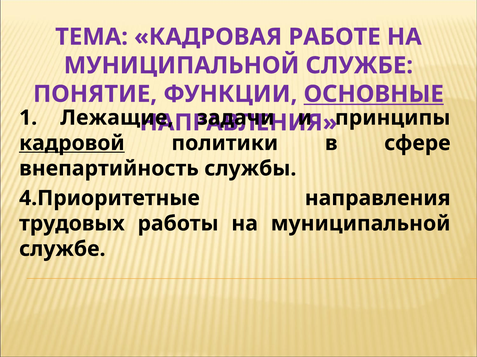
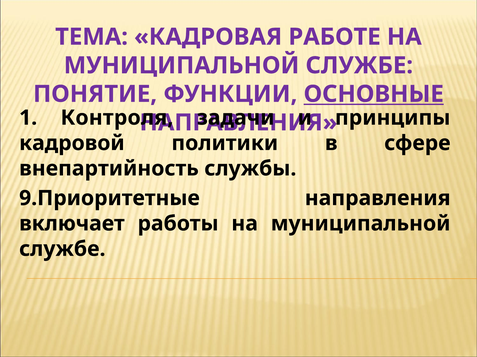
Лежащие: Лежащие -> Контроля
кадровой underline: present -> none
4.Приоритетные: 4.Приоритетные -> 9.Приоритетные
трудовых: трудовых -> включает
